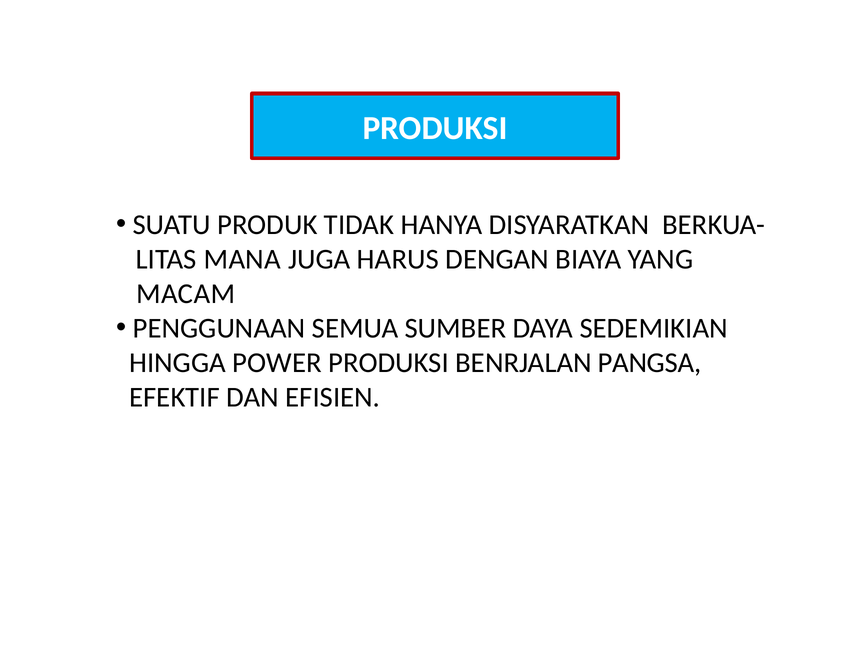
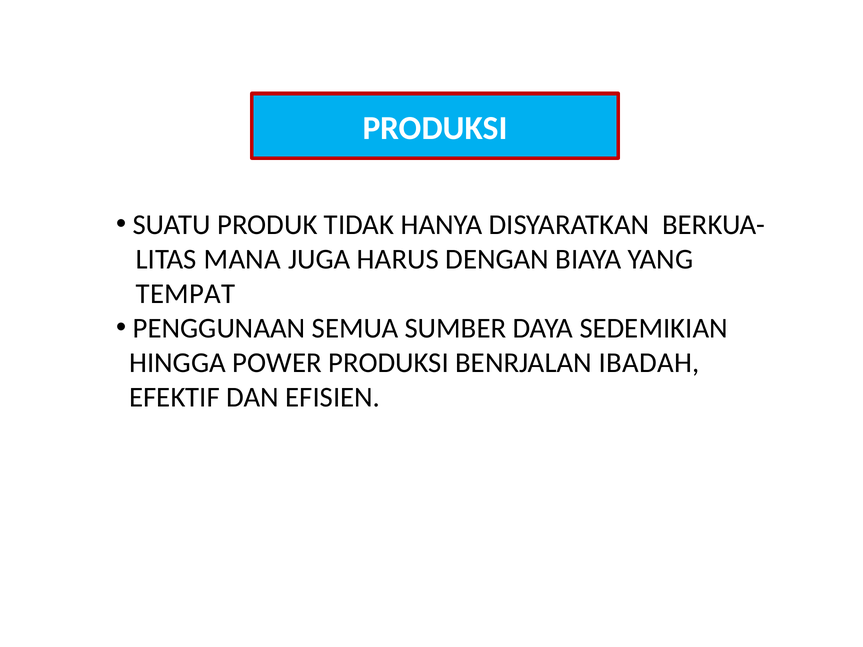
MACAM: MACAM -> TEMPAT
PANGSA: PANGSA -> IBADAH
